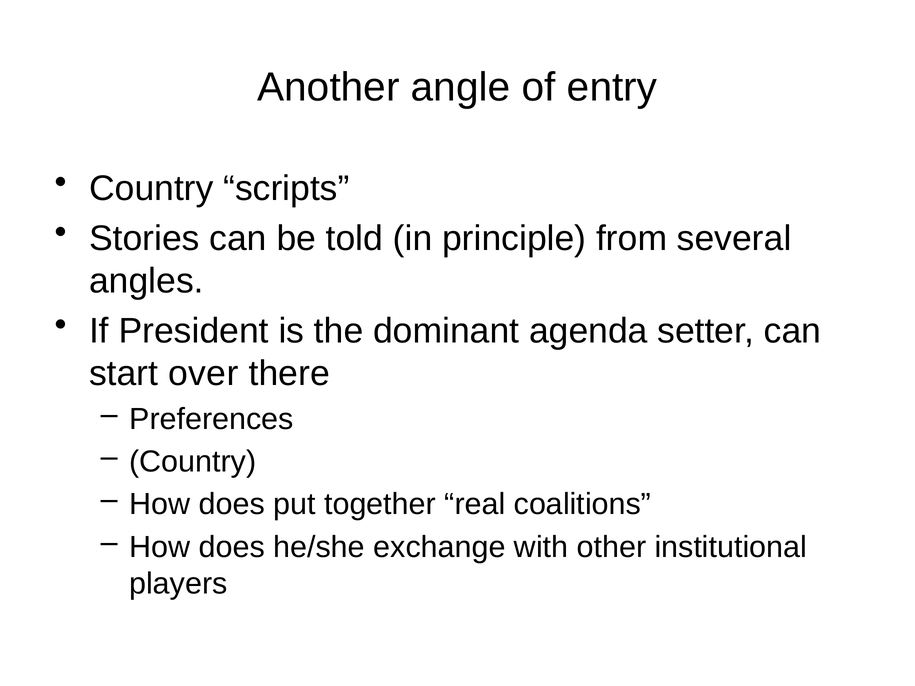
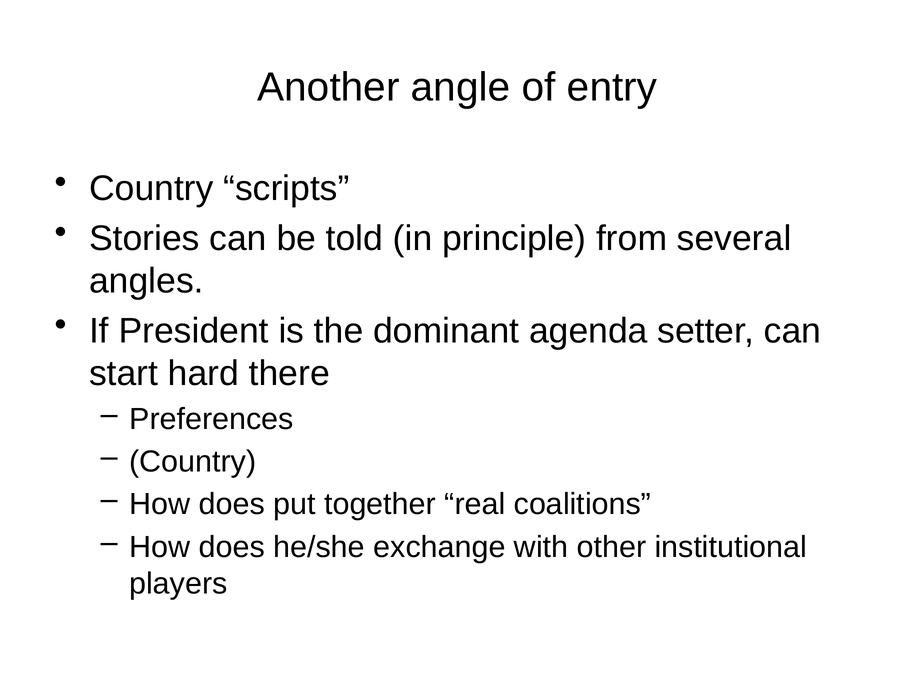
over: over -> hard
